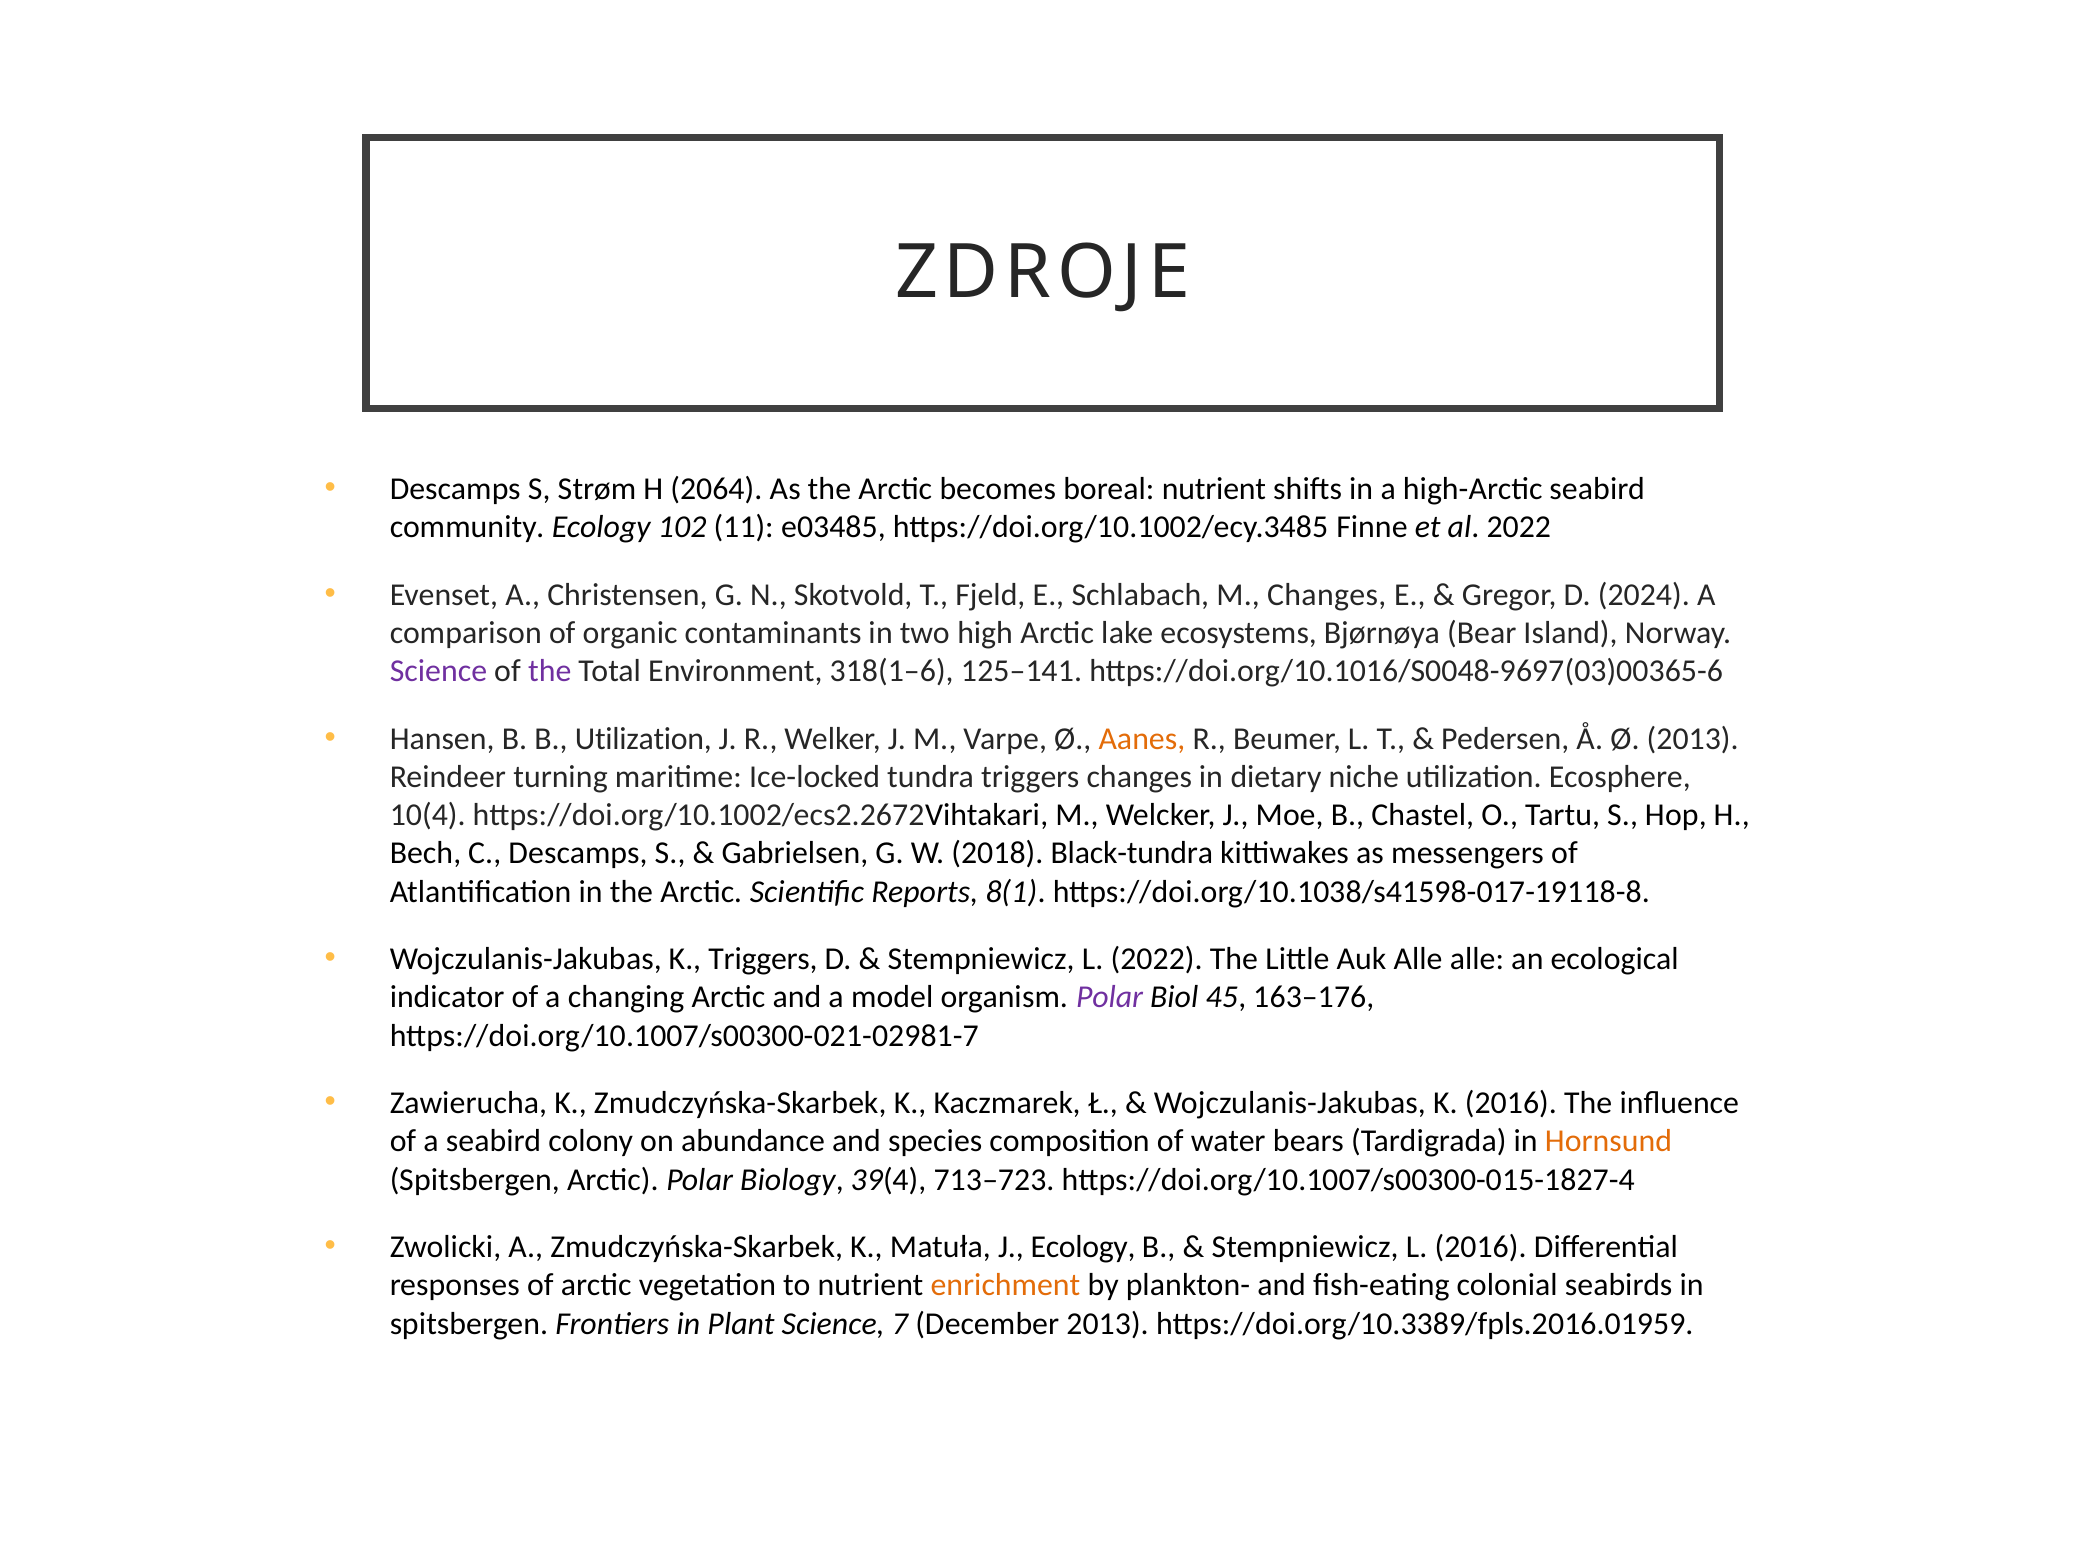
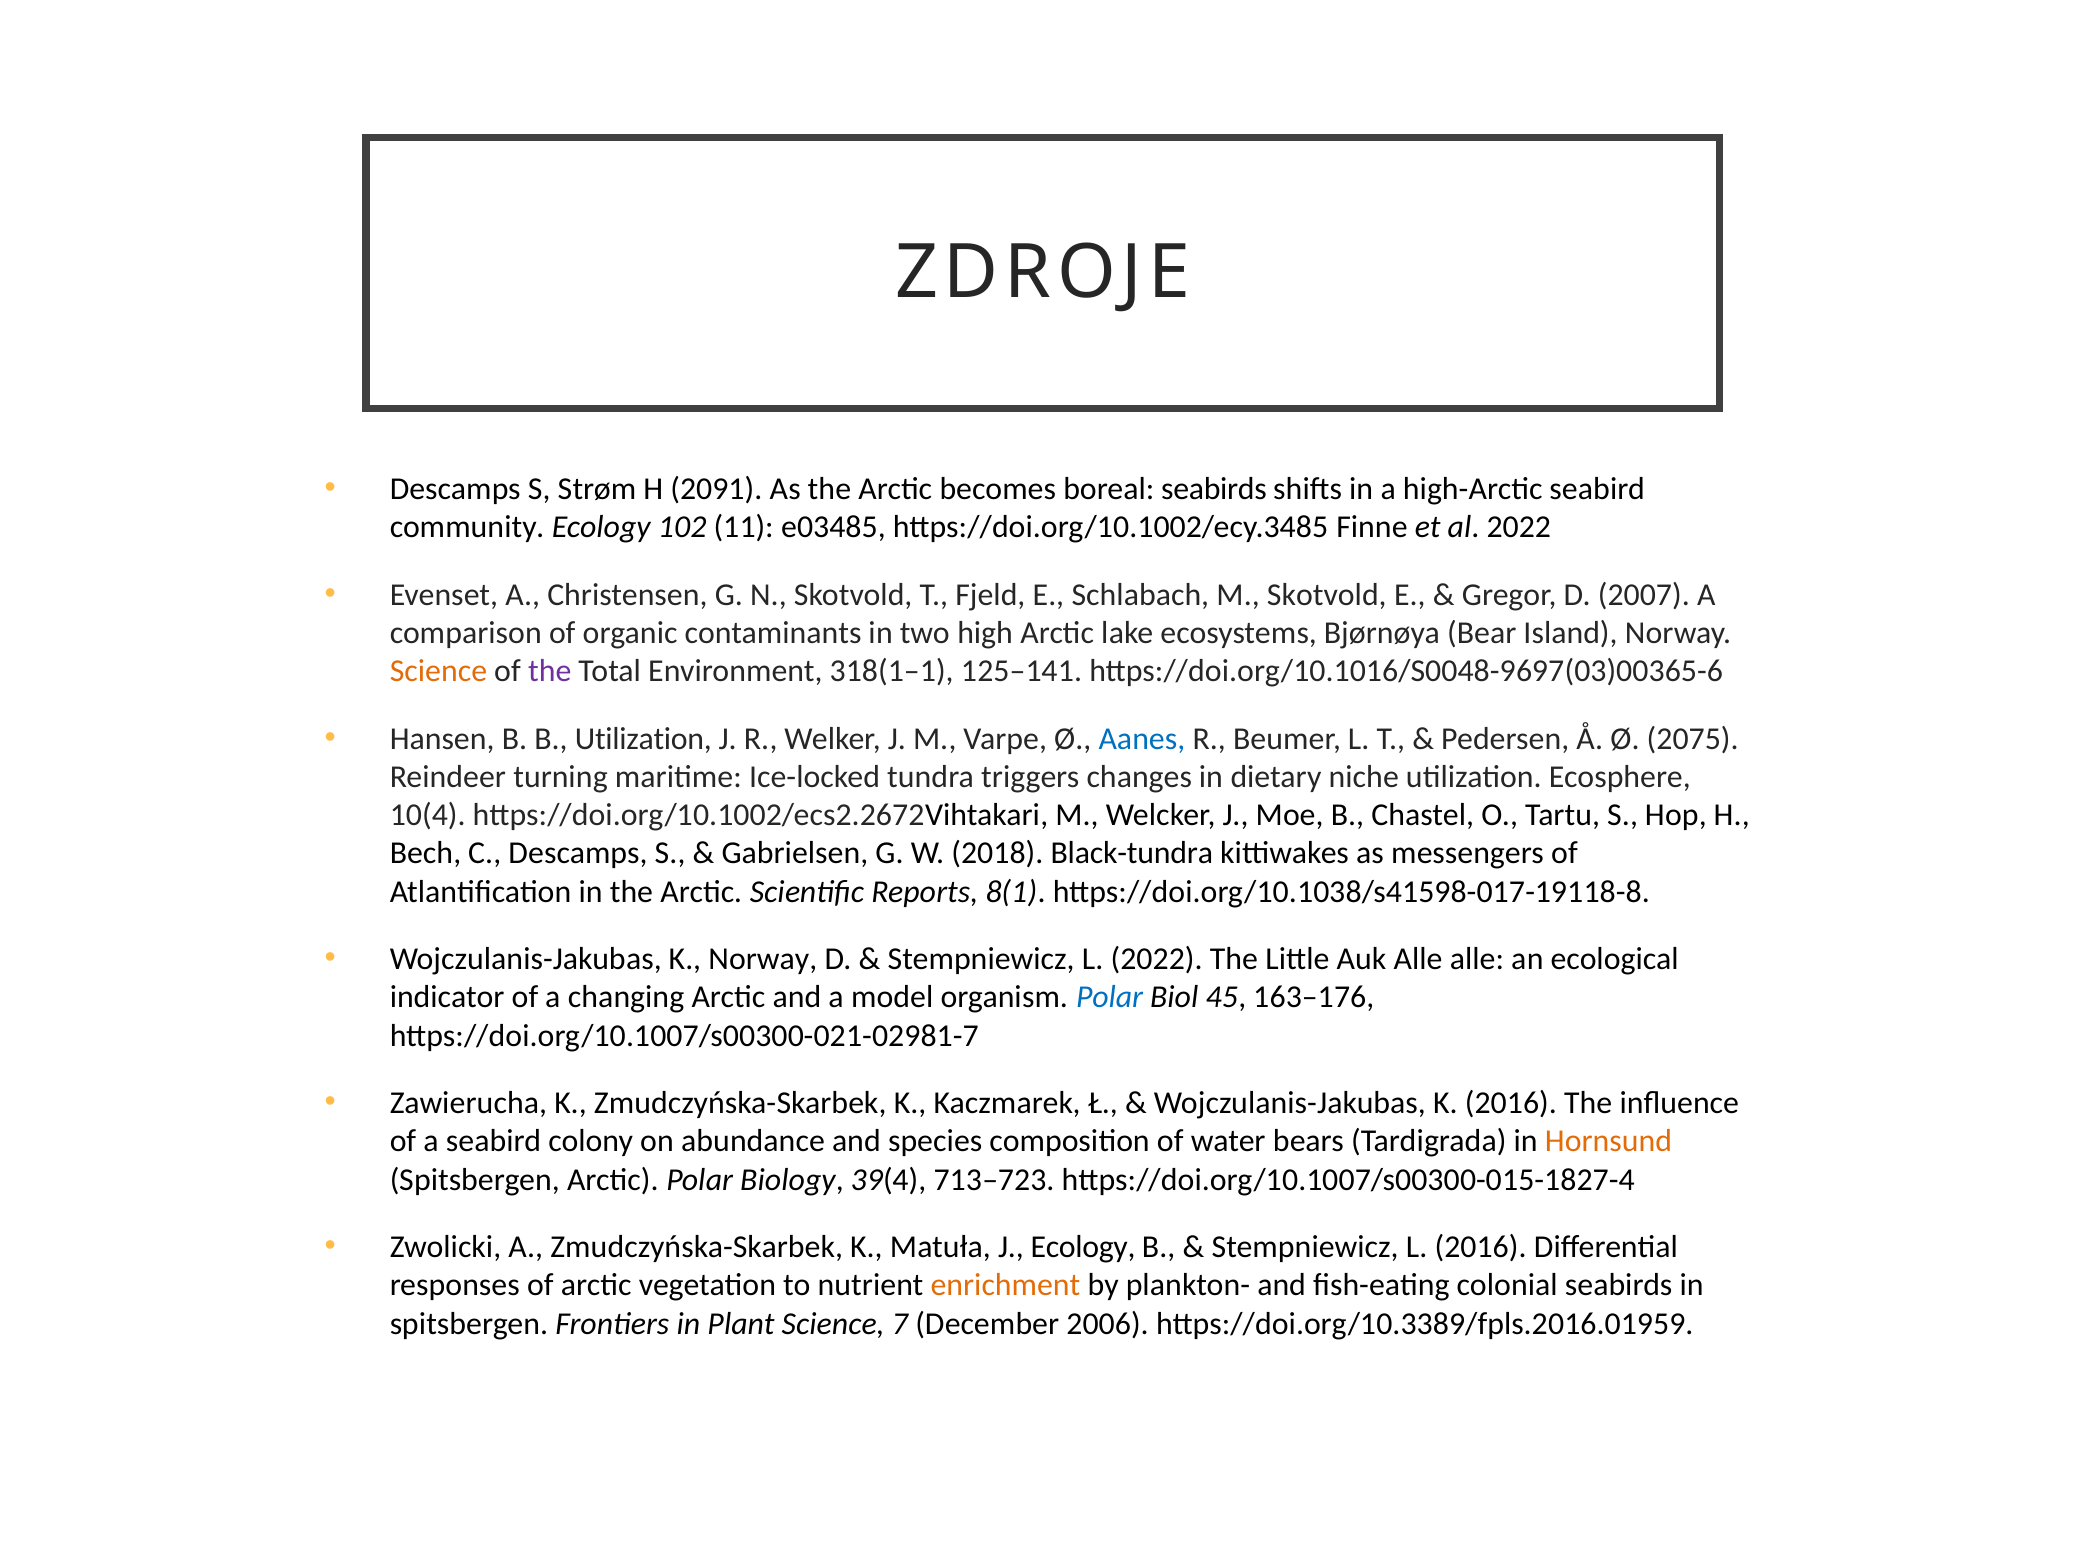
2064: 2064 -> 2091
boreal nutrient: nutrient -> seabirds
M Changes: Changes -> Skotvold
2024: 2024 -> 2007
Science at (438, 671) colour: purple -> orange
318(1–6: 318(1–6 -> 318(1–1
Aanes colour: orange -> blue
Ø 2013: 2013 -> 2075
K Triggers: Triggers -> Norway
Polar at (1110, 997) colour: purple -> blue
December 2013: 2013 -> 2006
